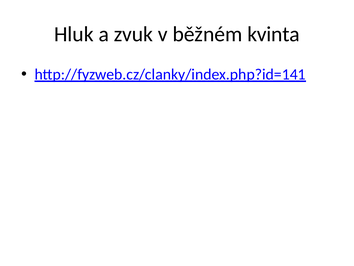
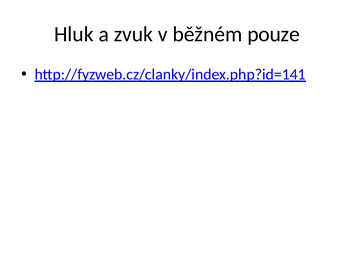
kvinta: kvinta -> pouze
